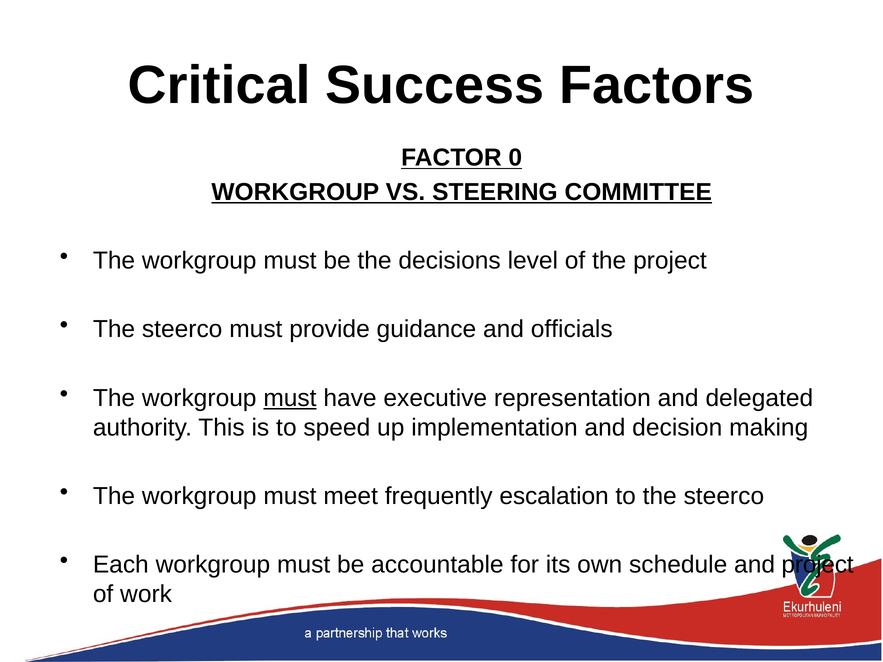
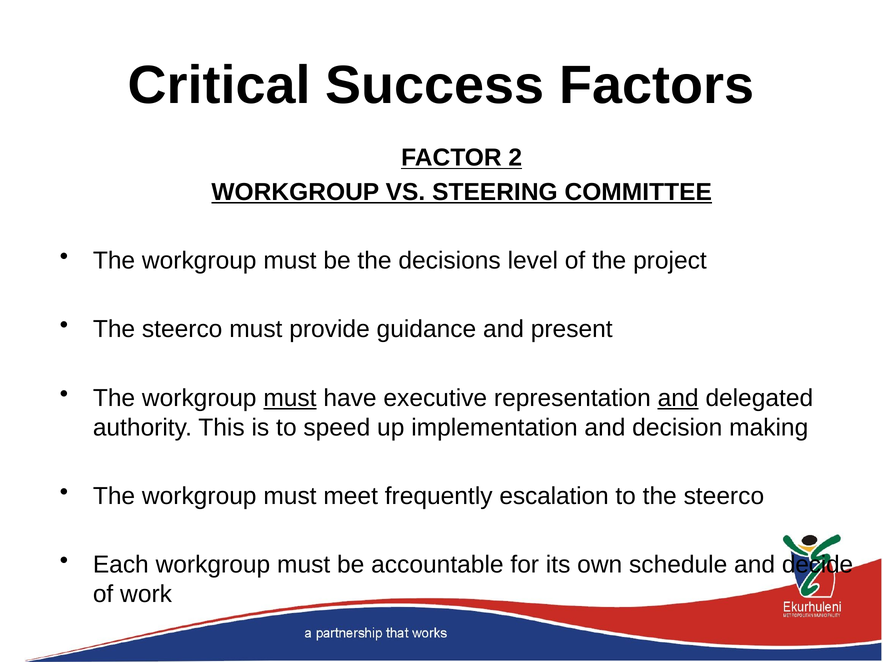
0: 0 -> 2
officials: officials -> present
and at (678, 398) underline: none -> present
and project: project -> decide
